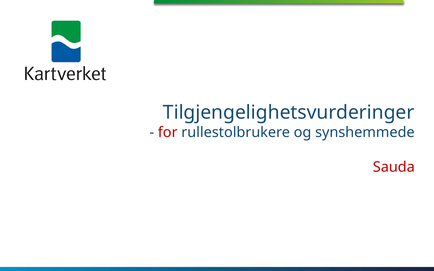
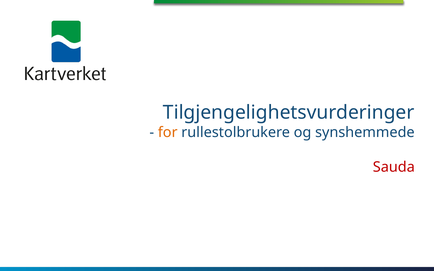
for colour: red -> orange
